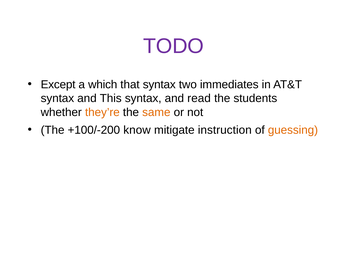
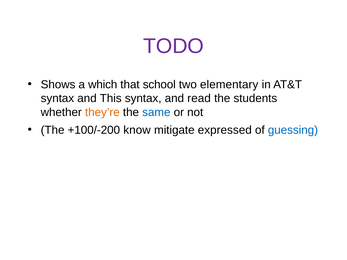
Except: Except -> Shows
that syntax: syntax -> school
immediates: immediates -> elementary
same colour: orange -> blue
instruction: instruction -> expressed
guessing colour: orange -> blue
